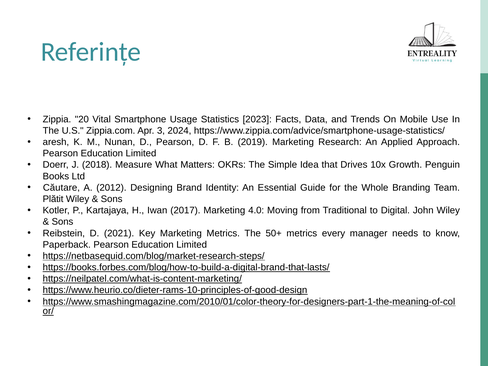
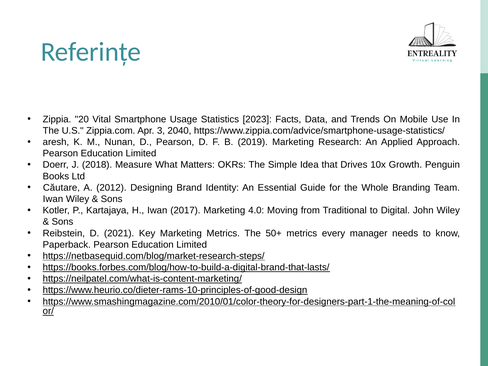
2024: 2024 -> 2040
Plătit at (53, 199): Plătit -> Iwan
